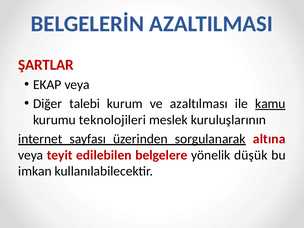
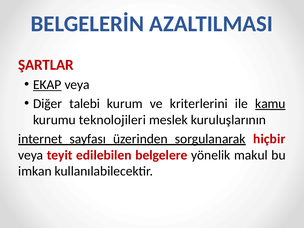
EKAP underline: none -> present
azaltılması: azaltılması -> kriterlerini
altına: altına -> hiçbir
düşük: düşük -> makul
